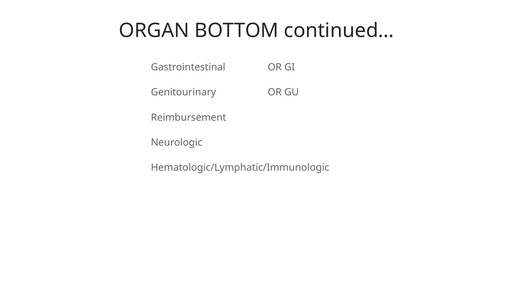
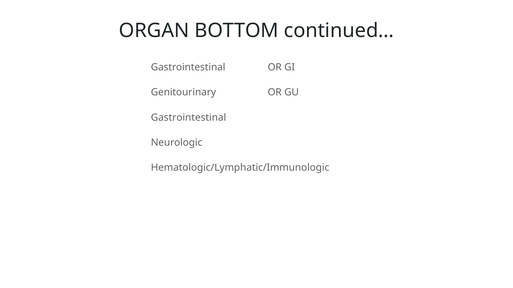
Reimbursement at (189, 118): Reimbursement -> Gastrointestinal
